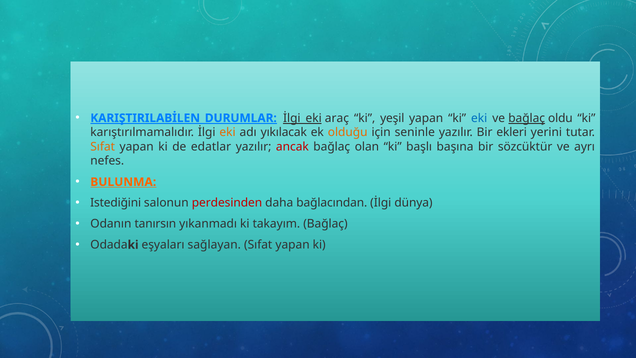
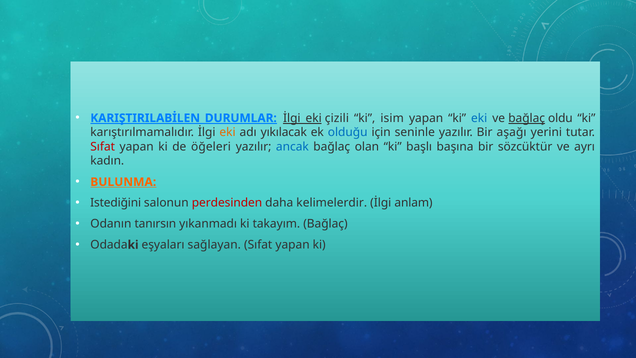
araç: araç -> çizili
yeşil: yeşil -> isim
olduğu colour: orange -> blue
ekleri: ekleri -> aşağı
Sıfat at (103, 147) colour: orange -> red
edatlar: edatlar -> öğeleri
ancak colour: red -> blue
nefes: nefes -> kadın
bağlacından: bağlacından -> kelimelerdir
dünya: dünya -> anlam
